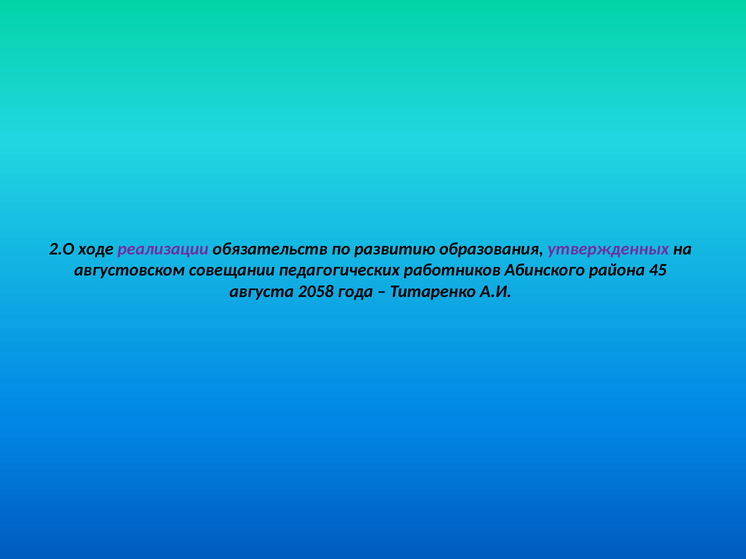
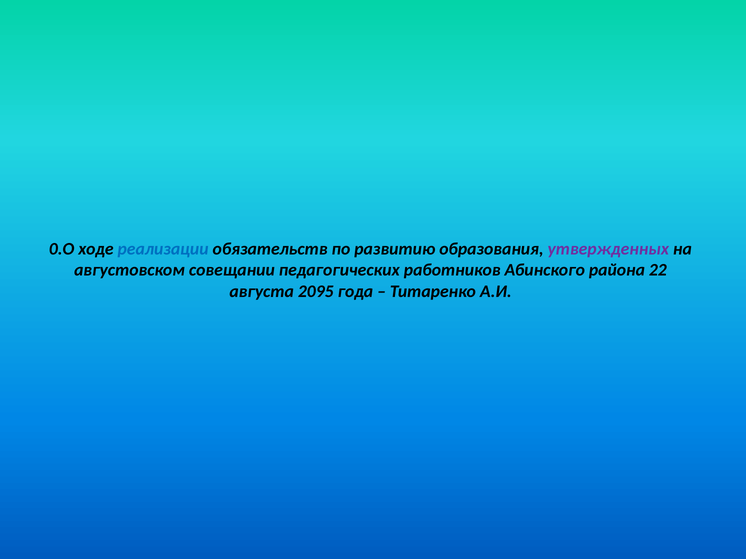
2.О: 2.О -> 0.О
реализации colour: purple -> blue
45: 45 -> 22
2058: 2058 -> 2095
